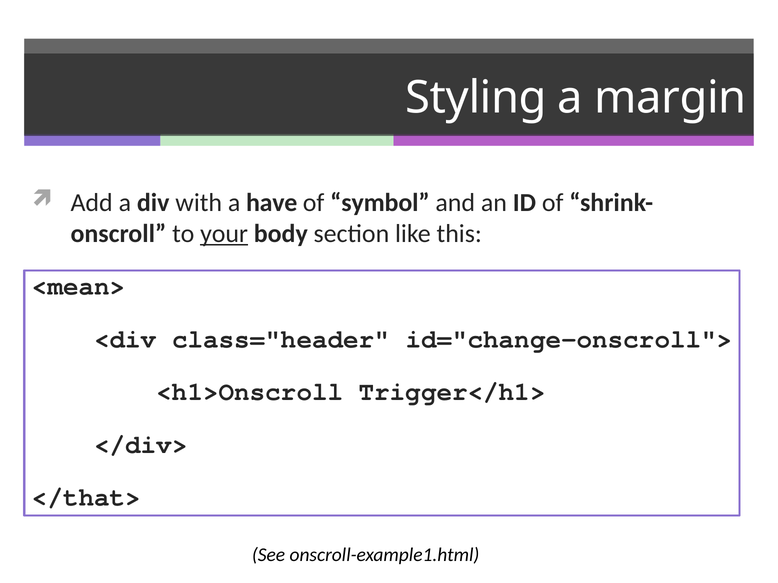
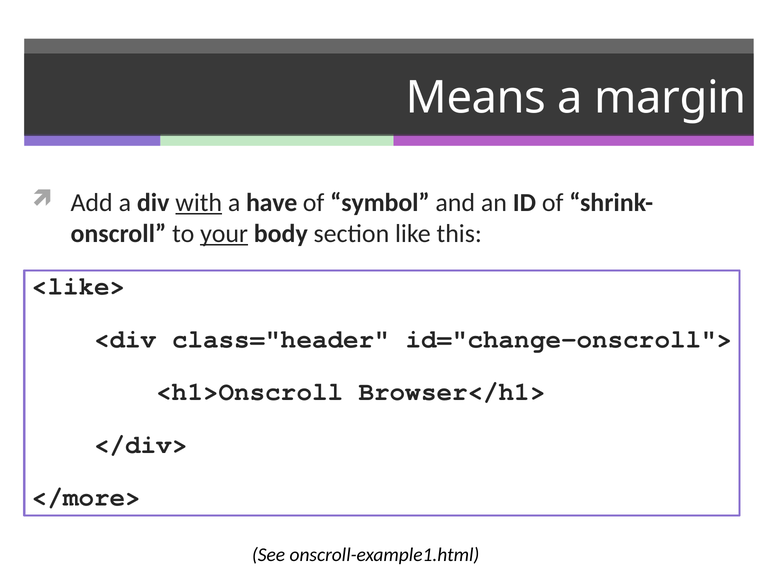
Styling: Styling -> Means
with underline: none -> present
<mean>: <mean> -> <like>
Trigger</h1>: Trigger</h1> -> Browser</h1>
</that>: </that> -> </more>
